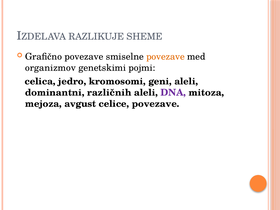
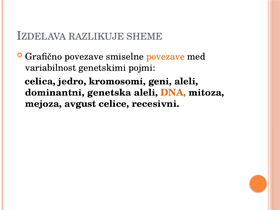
organizmov: organizmov -> variabilnost
različnih: različnih -> genetska
DNA colour: purple -> orange
celice povezave: povezave -> recesivni
